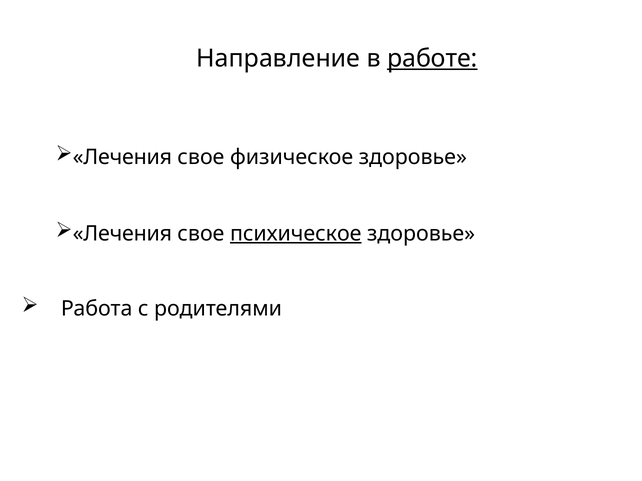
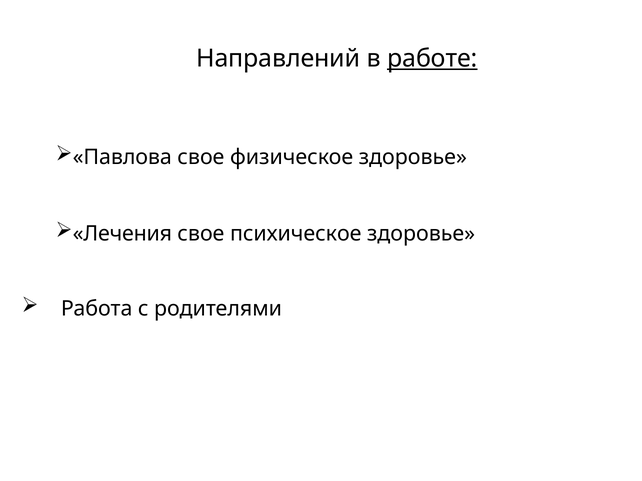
Направление: Направление -> Направлений
Лечения at (122, 157): Лечения -> Павлова
психическое underline: present -> none
